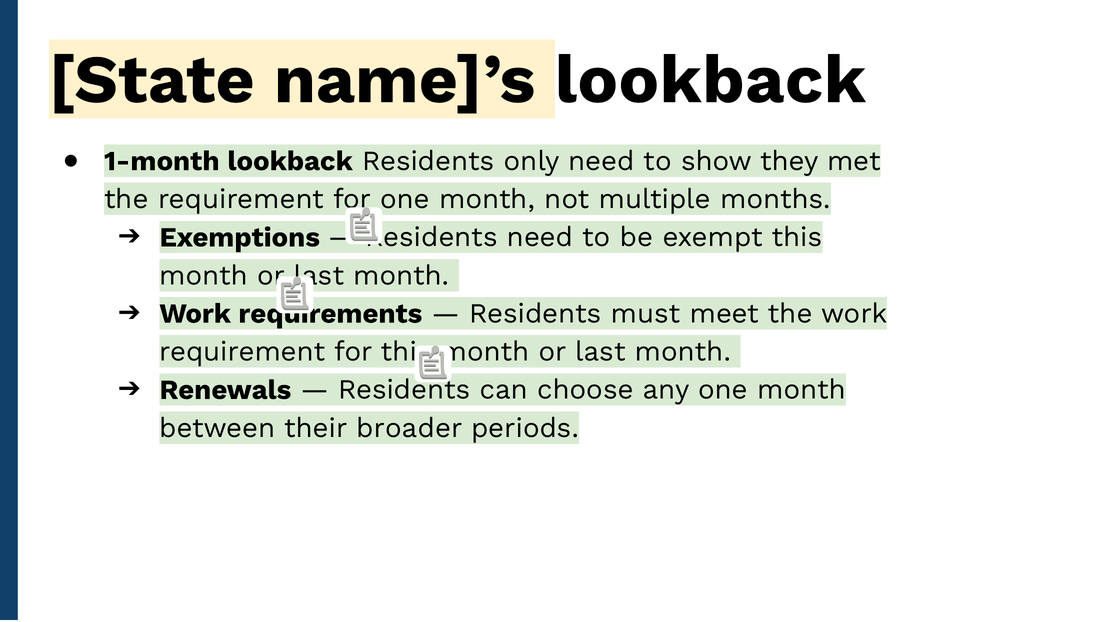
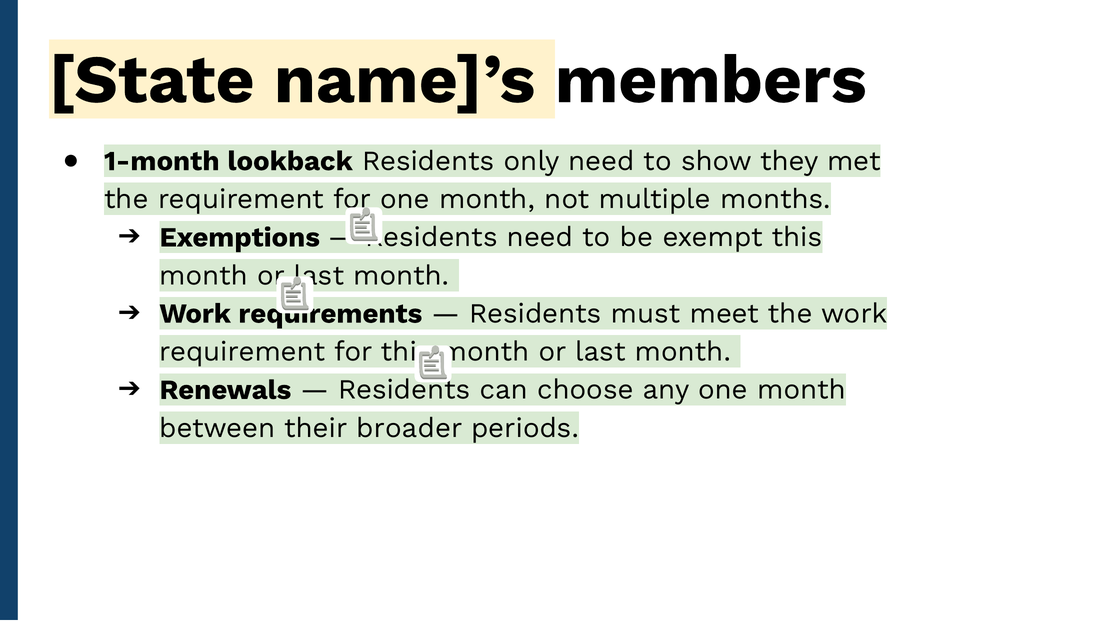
name]’s lookback: lookback -> members
